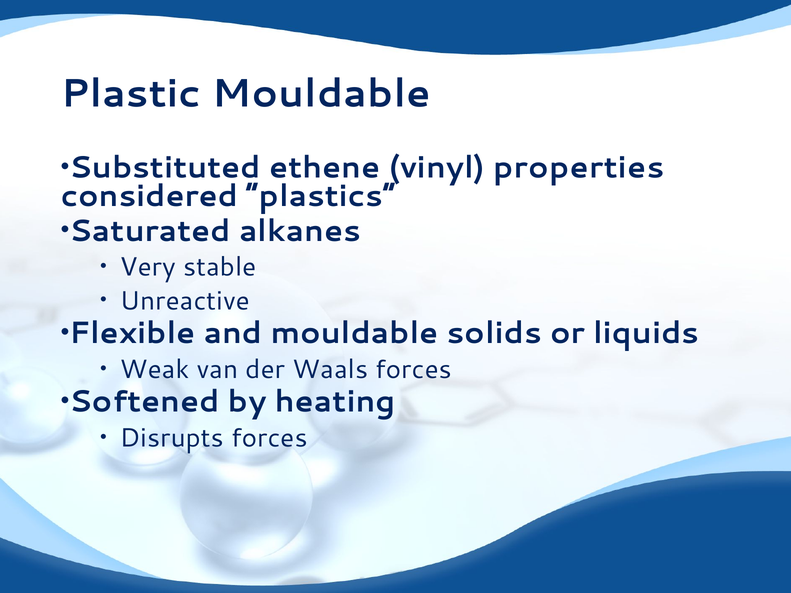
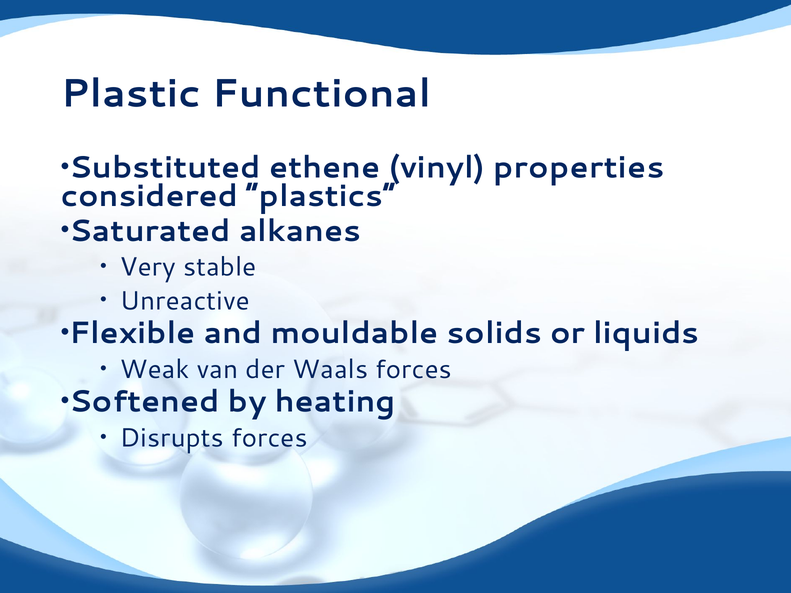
Plastic Mouldable: Mouldable -> Functional
